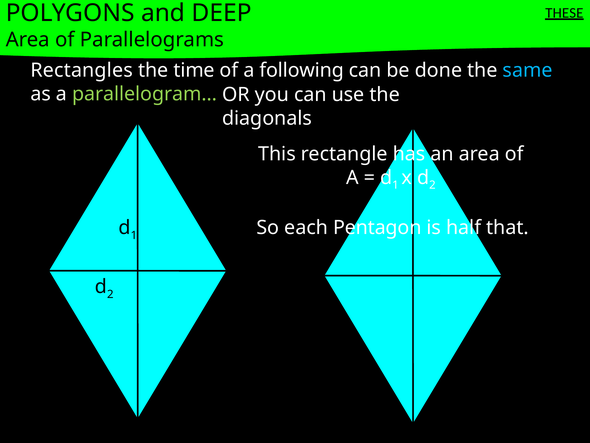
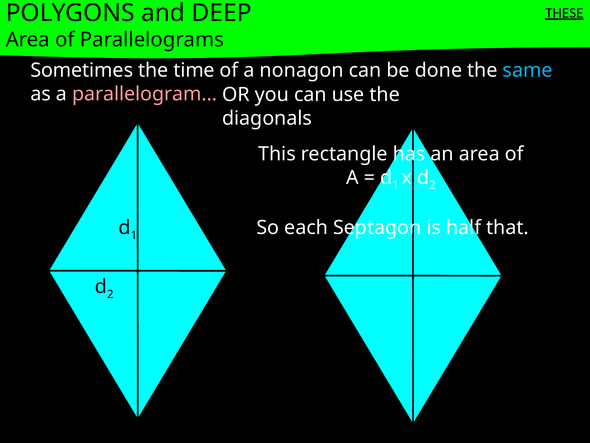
Rectangles: Rectangles -> Sometimes
following: following -> nonagon
parallelogram… colour: light green -> pink
Pentagon: Pentagon -> Septagon
